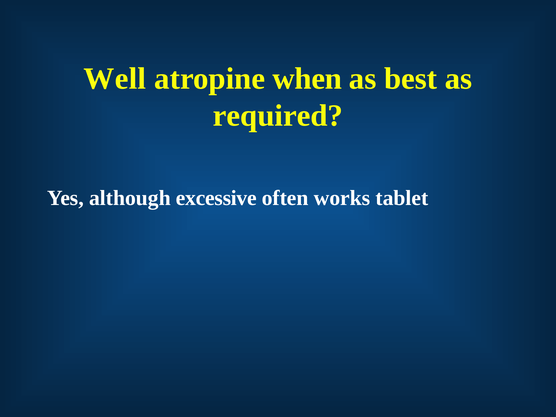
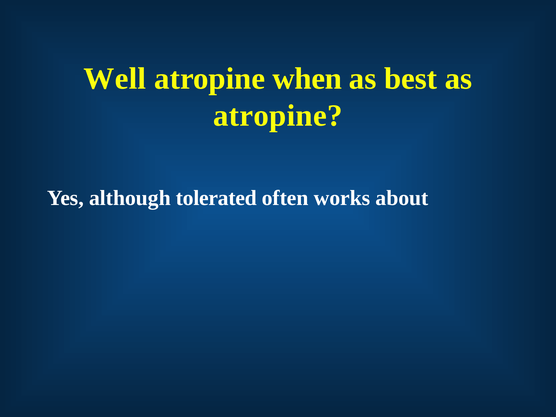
required at (278, 116): required -> atropine
excessive: excessive -> tolerated
tablet: tablet -> about
